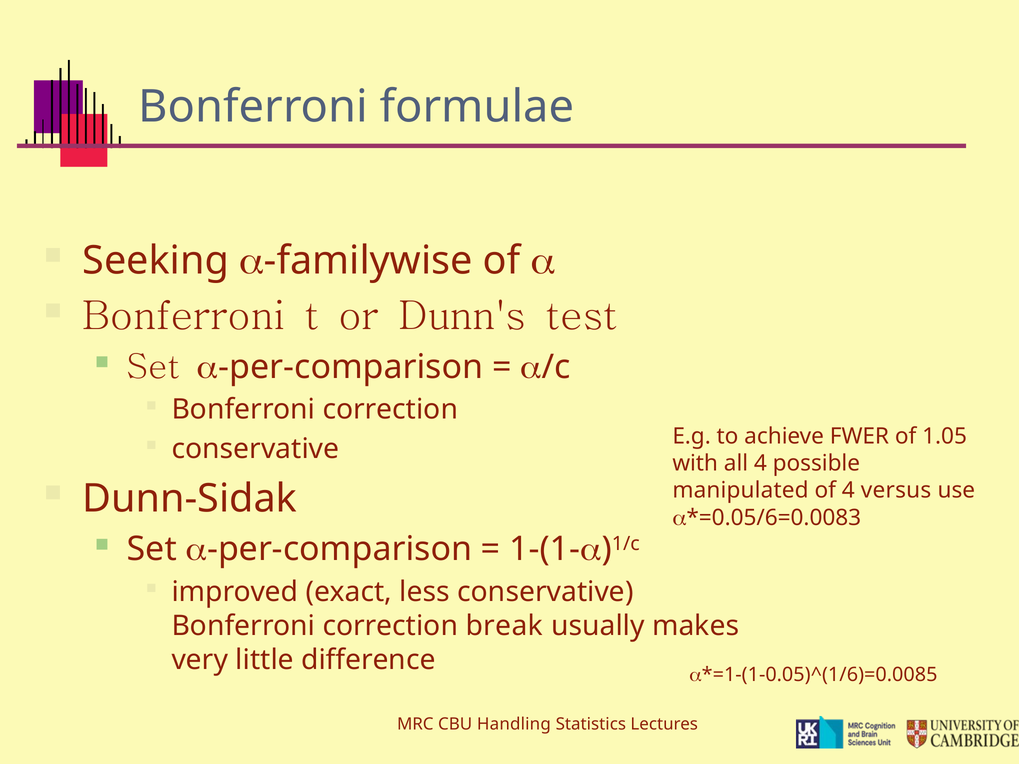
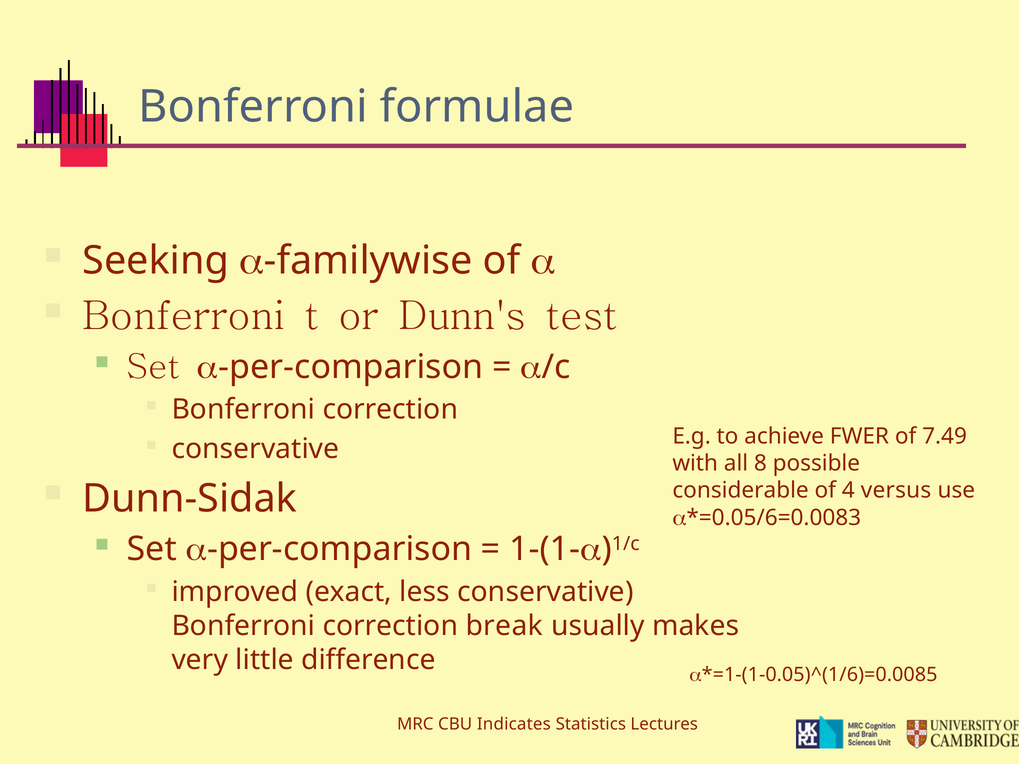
1.05: 1.05 -> 7.49
all 4: 4 -> 8
manipulated: manipulated -> considerable
Handling: Handling -> Indicates
